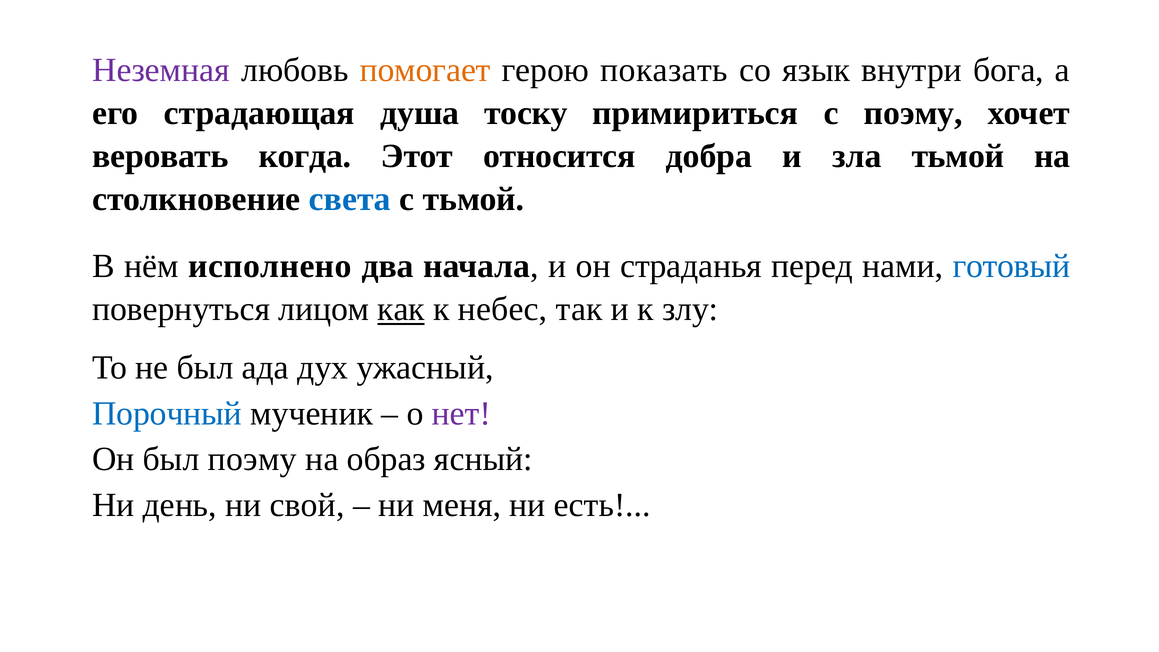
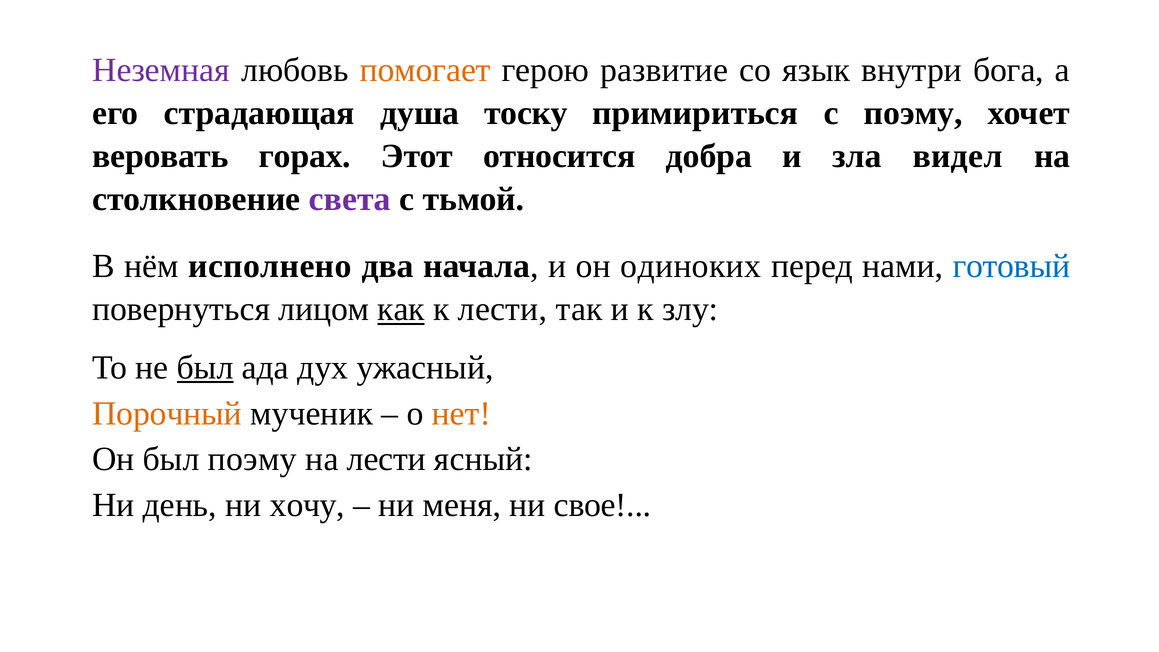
показать: показать -> развитие
когда: когда -> горах
зла тьмой: тьмой -> видел
света colour: blue -> purple
страданья: страданья -> одиноких
к небес: небес -> лести
был at (205, 368) underline: none -> present
Порочный colour: blue -> orange
нет colour: purple -> orange
на образ: образ -> лести
свой: свой -> хочу
есть: есть -> свое
